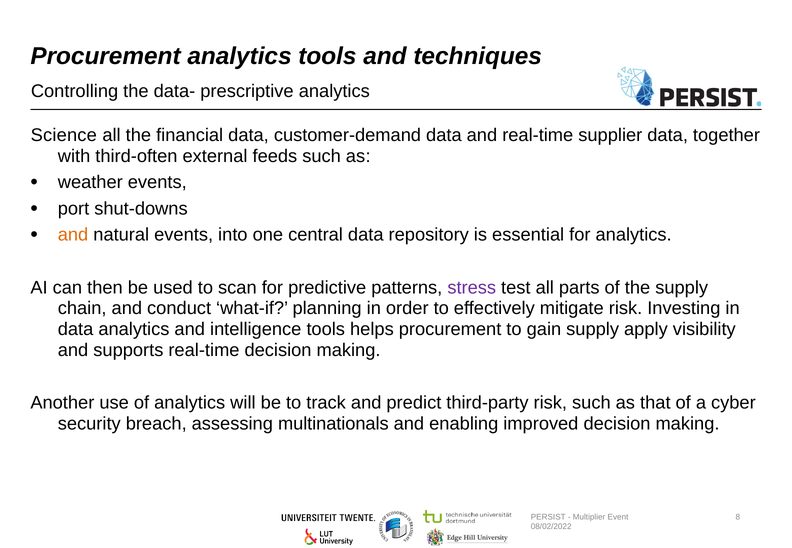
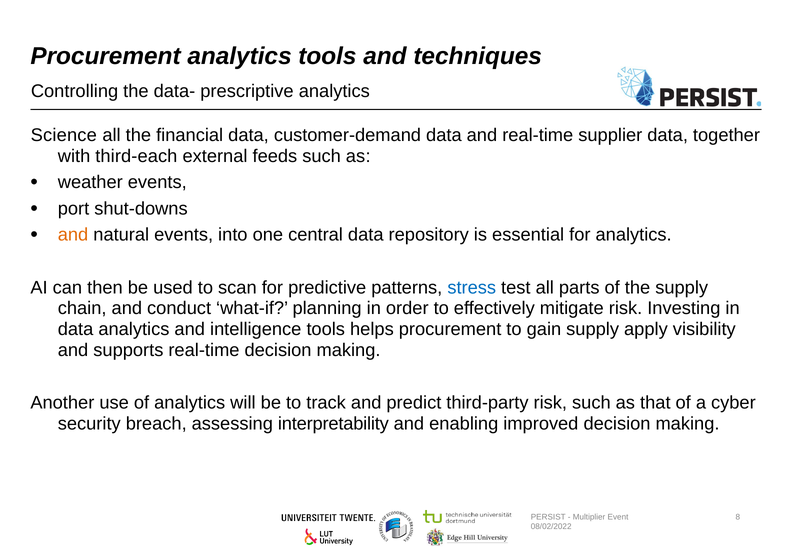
third-often: third-often -> third-each
stress colour: purple -> blue
multinationals: multinationals -> interpretability
